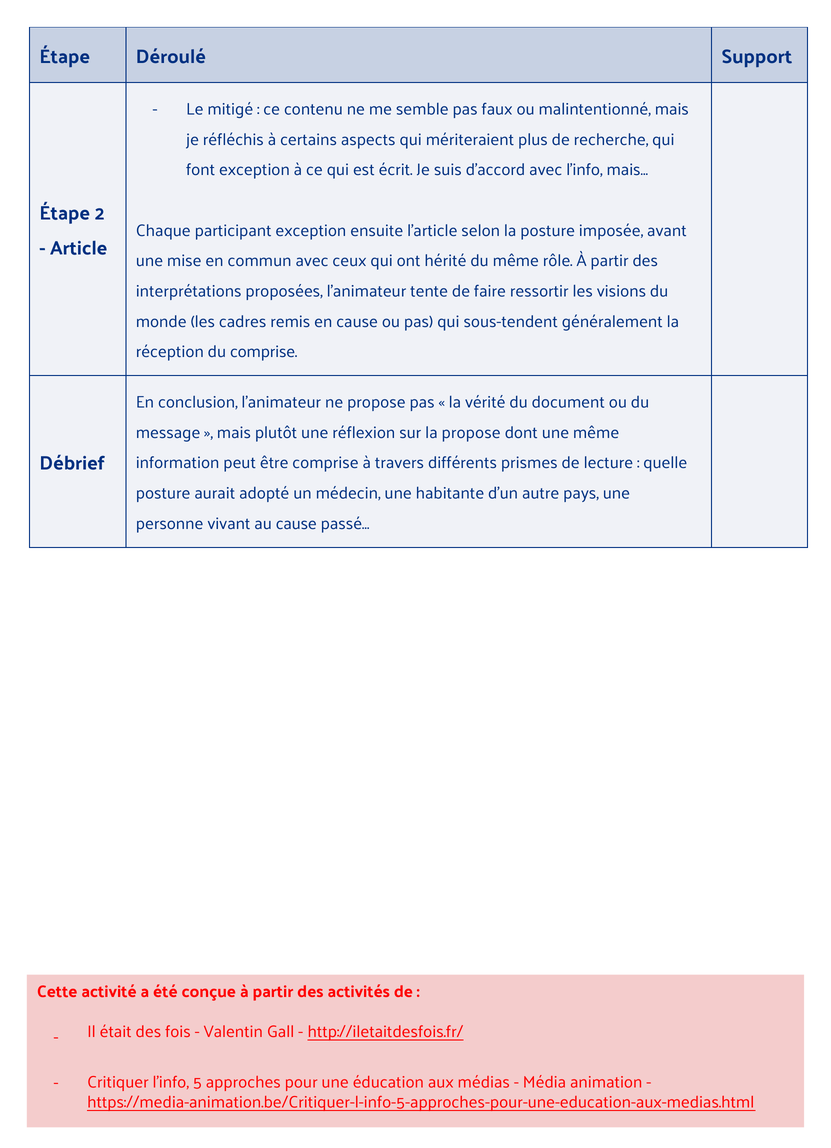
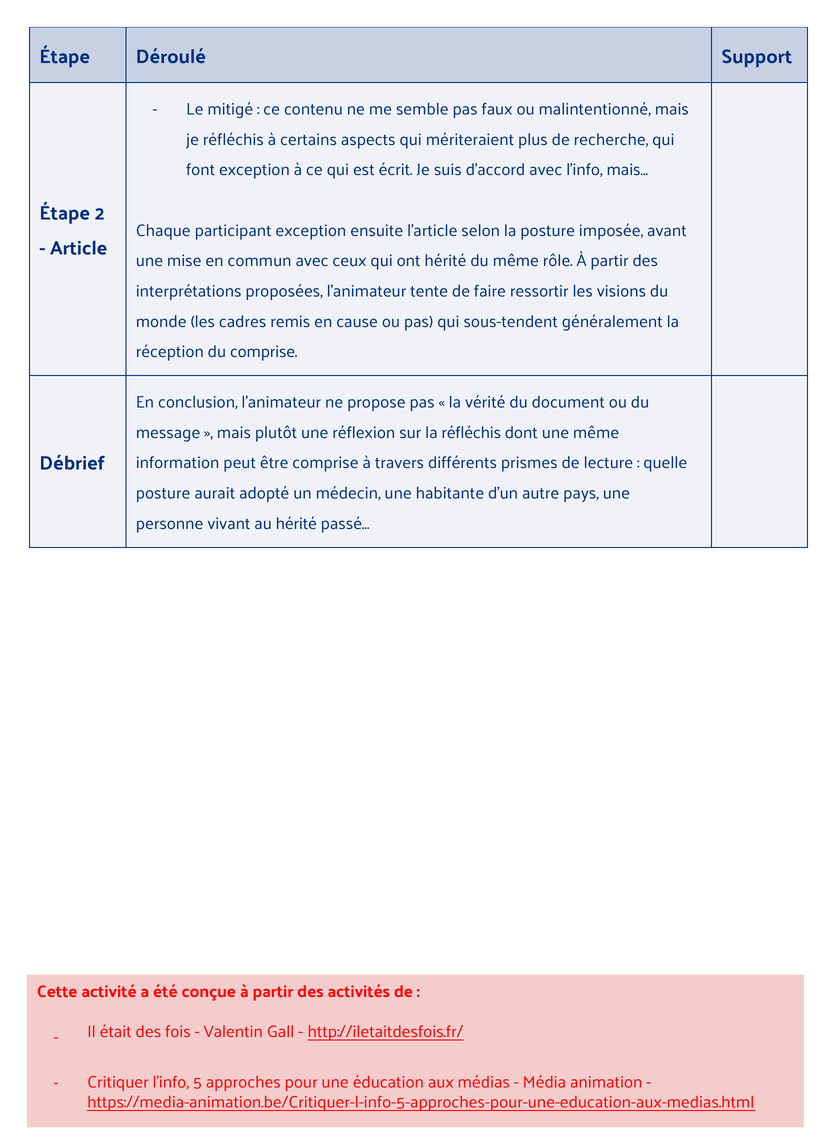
la propose: propose -> réfléchis
au cause: cause -> hérité
